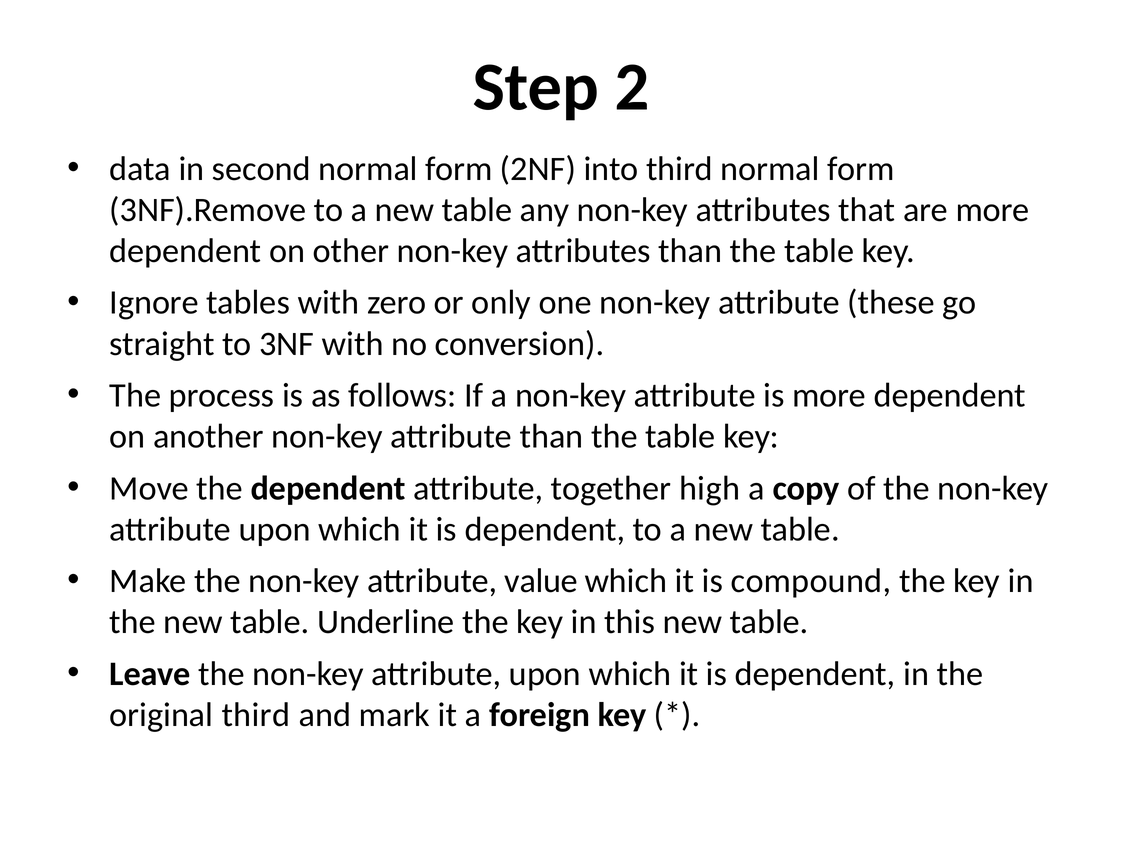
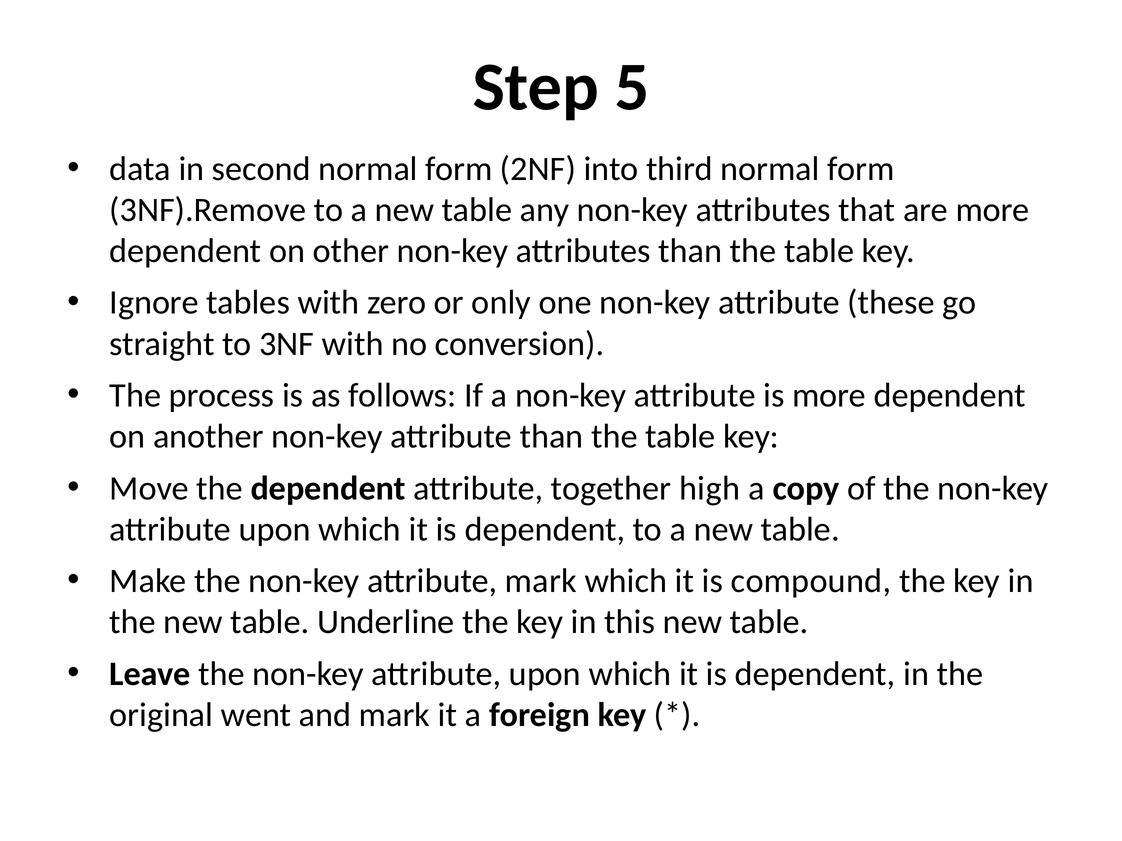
2: 2 -> 5
attribute value: value -> mark
original third: third -> went
